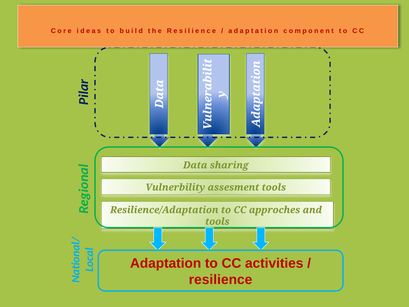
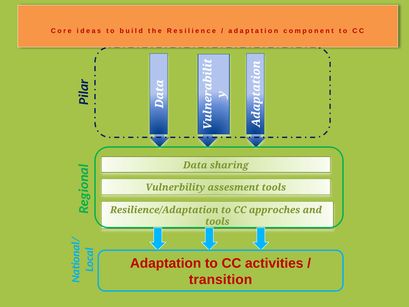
resilience: resilience -> transition
